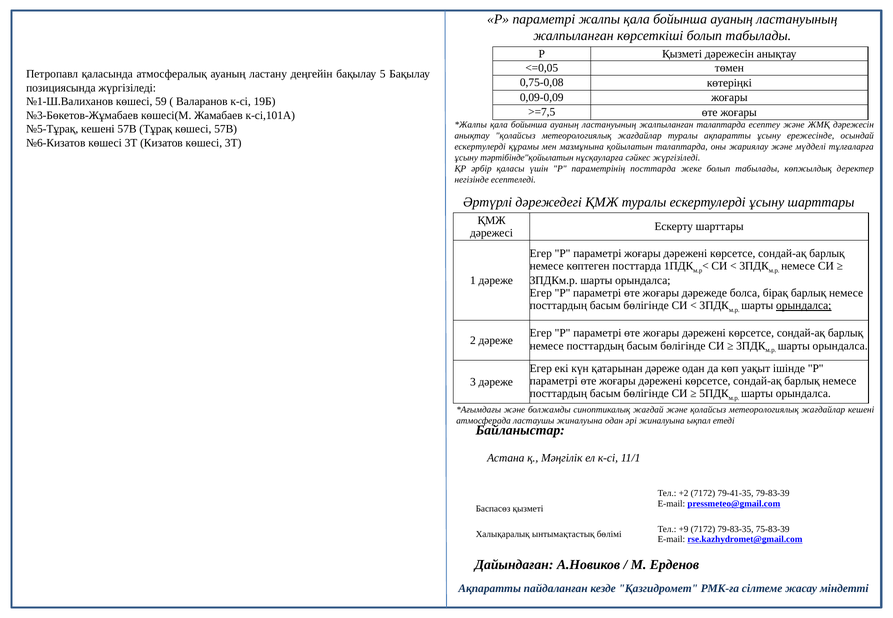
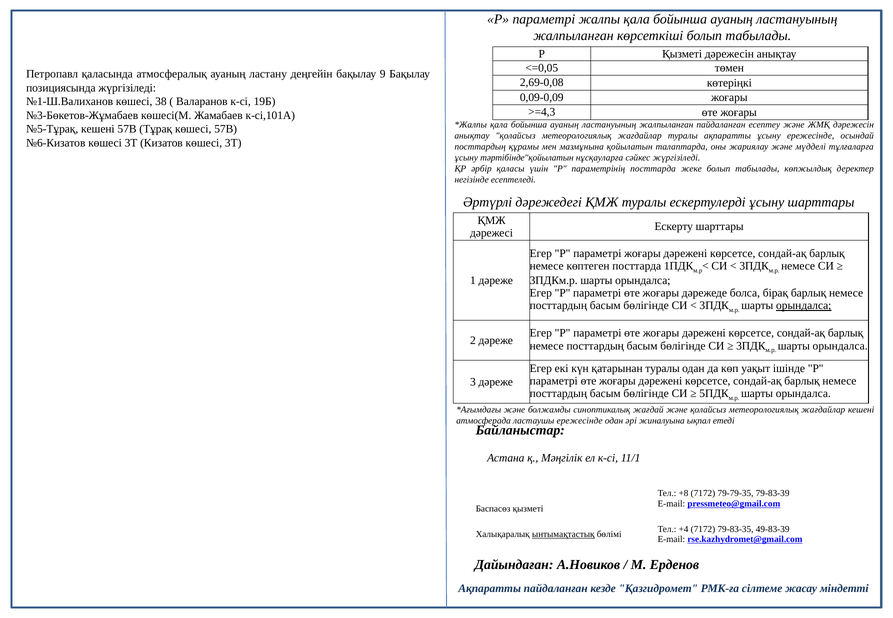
5: 5 -> 9
0,75-0,08: 0,75-0,08 -> 2,69-0,08
59: 59 -> 38
>=7,5: >=7,5 -> >=4,3
жалпыланған талаптарда: талаптарда -> пайдаланған
ескертулерді at (480, 147): ескертулерді -> посттардың
қатарынан дәреже: дәреже -> туралы
ластаушы жиналуына: жиналуына -> ережесінде
+2: +2 -> +8
79-41-35: 79-41-35 -> 79-79-35
+9: +9 -> +4
75-83-39: 75-83-39 -> 49-83-39
ынтымақтастық underline: none -> present
